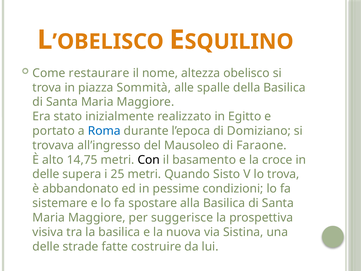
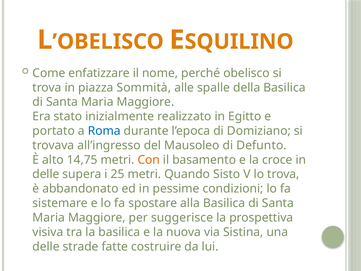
restaurare: restaurare -> enfatizzare
altezza: altezza -> perché
Faraone: Faraone -> Defunto
Con colour: black -> orange
